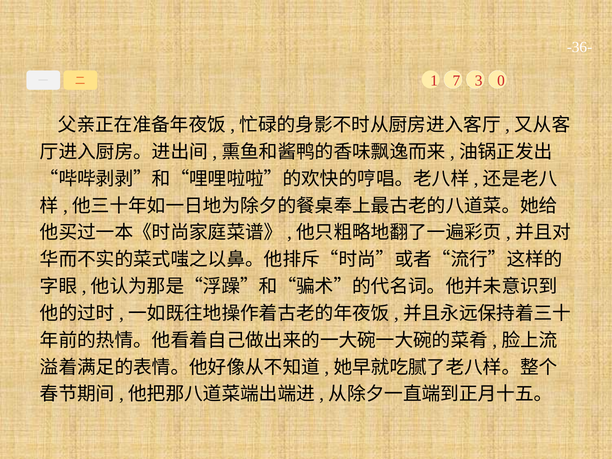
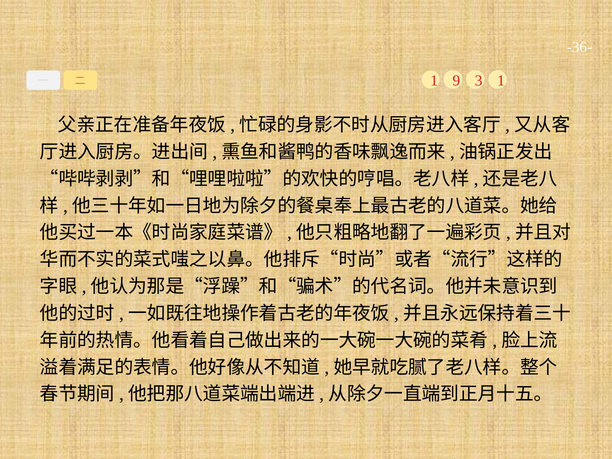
7: 7 -> 9
3 0: 0 -> 1
